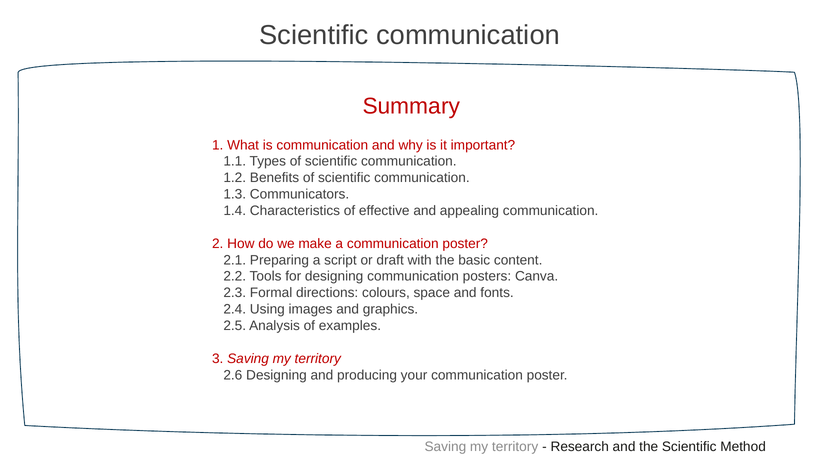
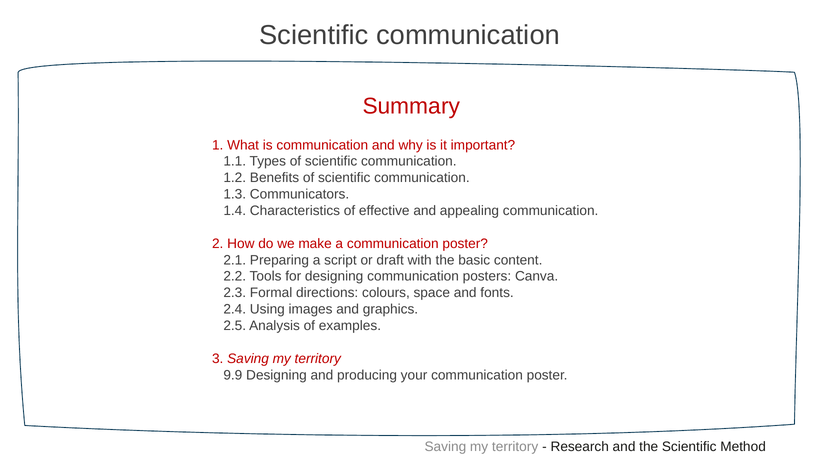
2.6: 2.6 -> 9.9
